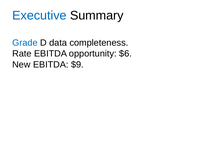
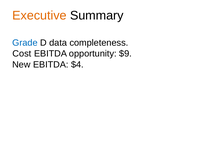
Executive colour: blue -> orange
Rate: Rate -> Cost
$6: $6 -> $9
$9: $9 -> $4
